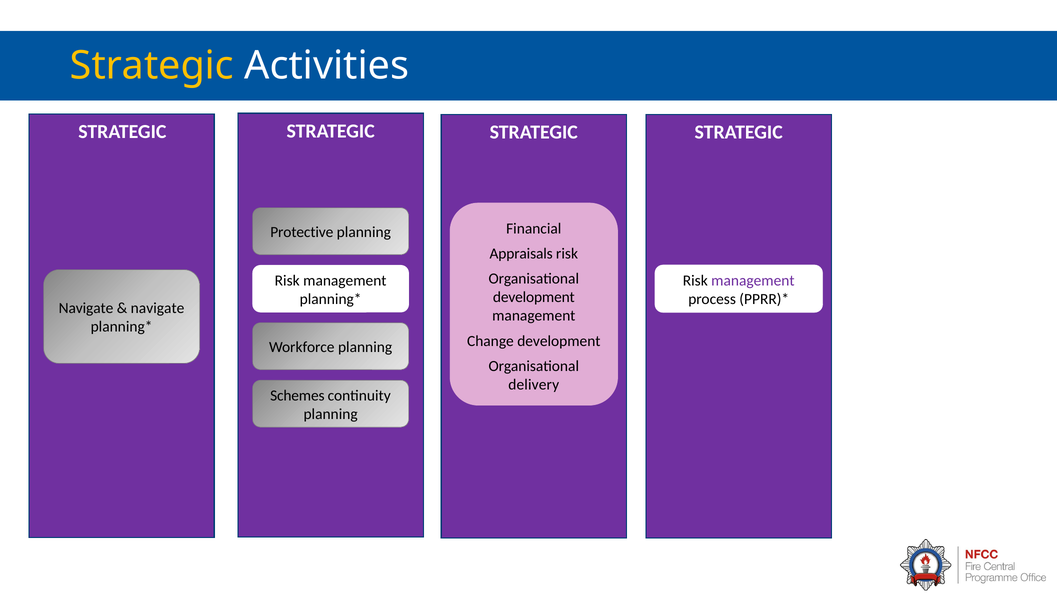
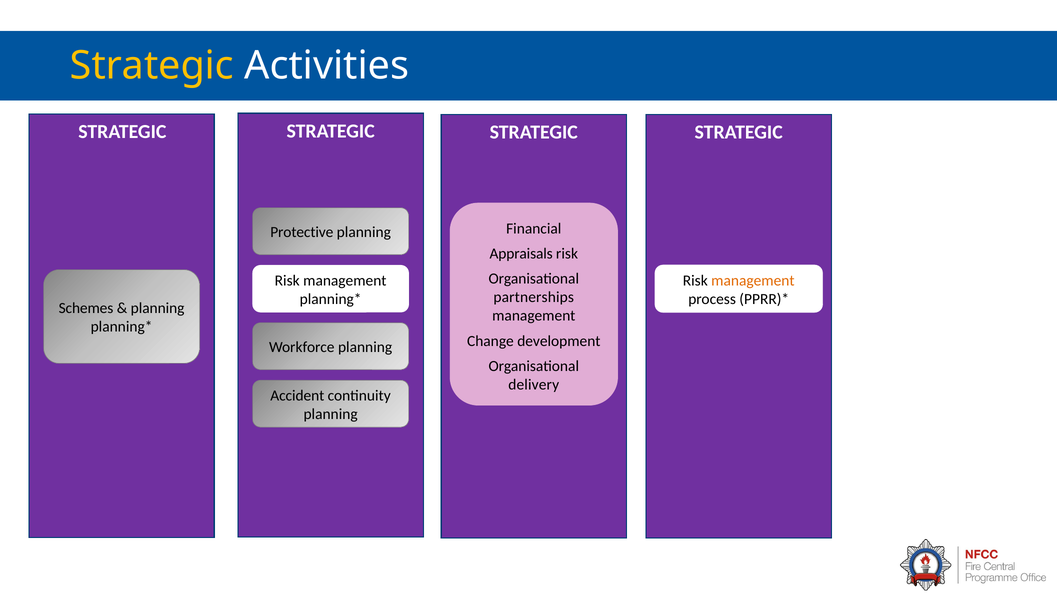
management at (753, 280) colour: purple -> orange
development at (534, 297): development -> partnerships
Navigate at (86, 308): Navigate -> Schemes
navigate at (158, 308): navigate -> planning
Schemes: Schemes -> Accident
